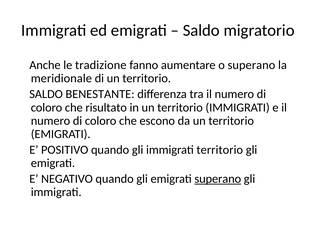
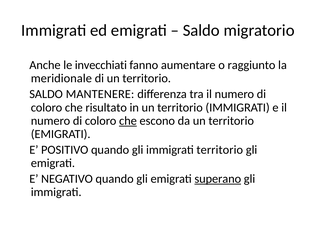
tradizione: tradizione -> invecchiati
o superano: superano -> raggiunto
BENESTANTE: BENESTANTE -> MANTENERE
che at (128, 121) underline: none -> present
